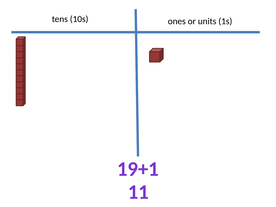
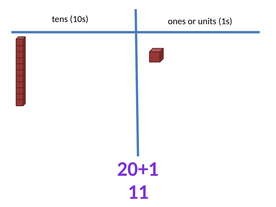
19+1: 19+1 -> 20+1
